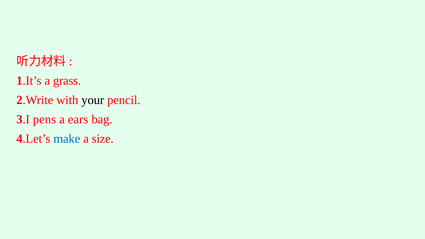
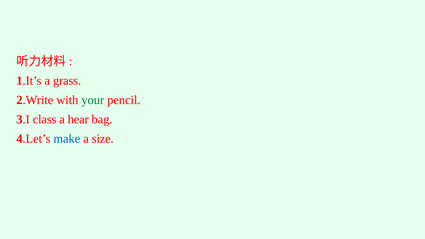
your colour: black -> green
pens: pens -> class
ears: ears -> hear
